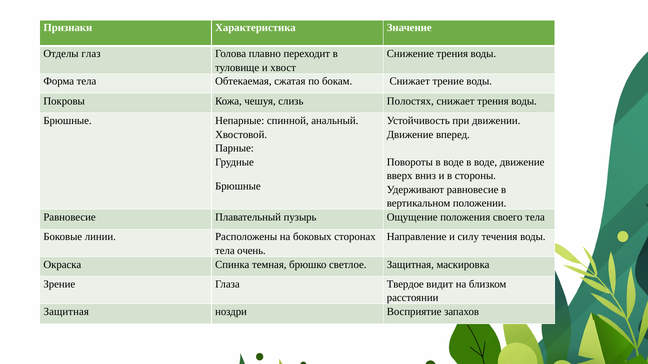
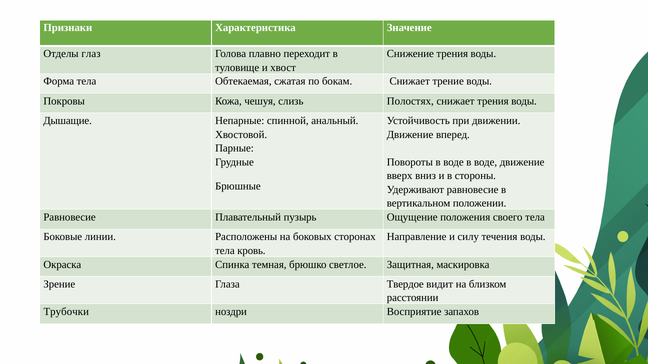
Брюшные at (68, 121): Брюшные -> Дышащие
очень: очень -> кровь
Защитная at (66, 312): Защитная -> Трубочки
